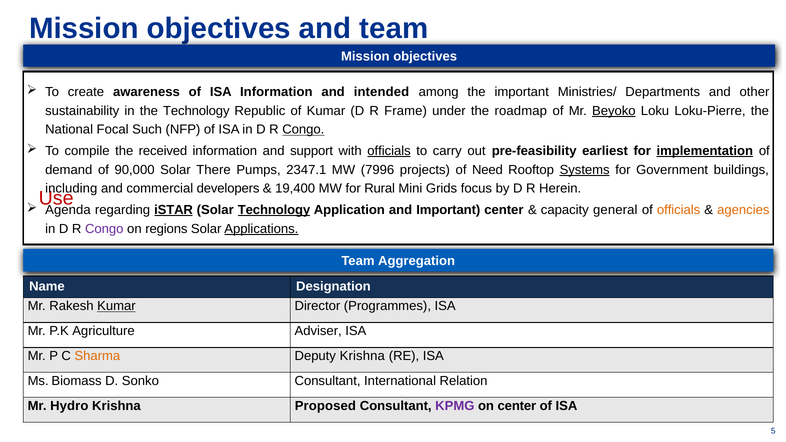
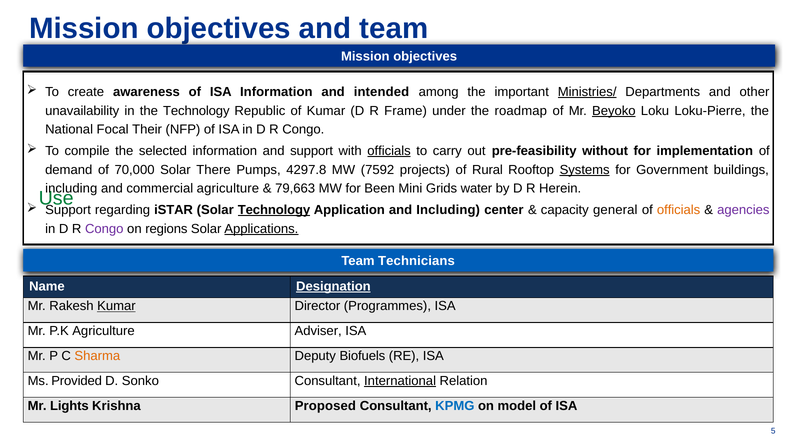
Ministries/ underline: none -> present
sustainability: sustainability -> unavailability
Such: Such -> Their
Congo at (303, 130) underline: present -> none
received: received -> selected
earliest: earliest -> without
implementation underline: present -> none
90,000: 90,000 -> 70,000
2347.1: 2347.1 -> 4297.8
7996: 7996 -> 7592
Need: Need -> Rural
commercial developers: developers -> agriculture
19,400: 19,400 -> 79,663
Rural: Rural -> Been
focus: focus -> water
Use colour: red -> green
Agenda at (68, 210): Agenda -> Support
iSTAR underline: present -> none
and Important: Important -> Including
agencies colour: orange -> purple
Team Aggregation: Aggregation -> Technicians
Designation underline: none -> present
Deputy Krishna: Krishna -> Biofuels
Biomass: Biomass -> Provided
International underline: none -> present
Hydro: Hydro -> Lights
KPMG colour: purple -> blue
on center: center -> model
